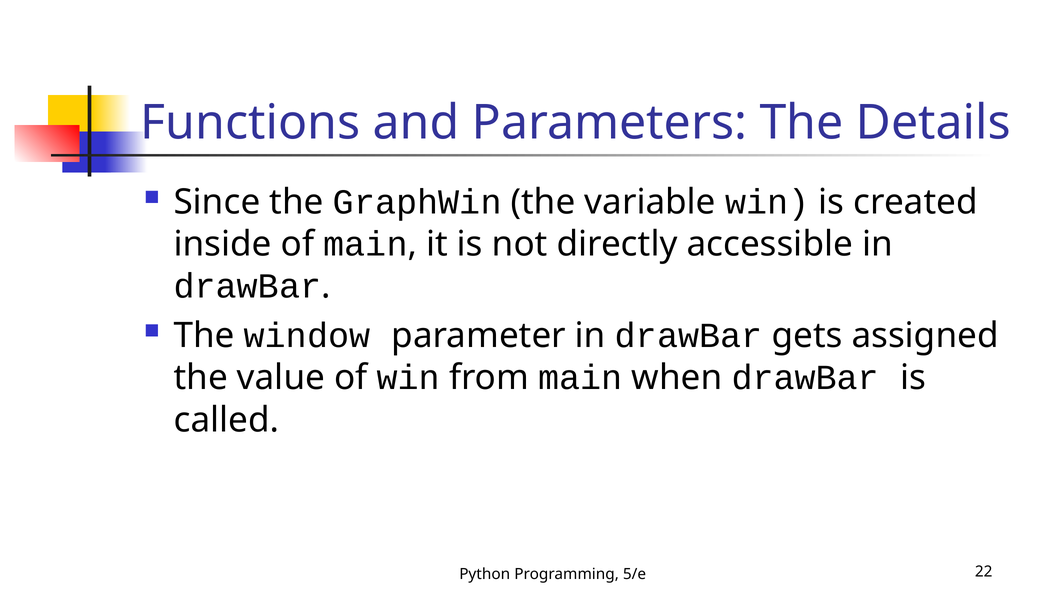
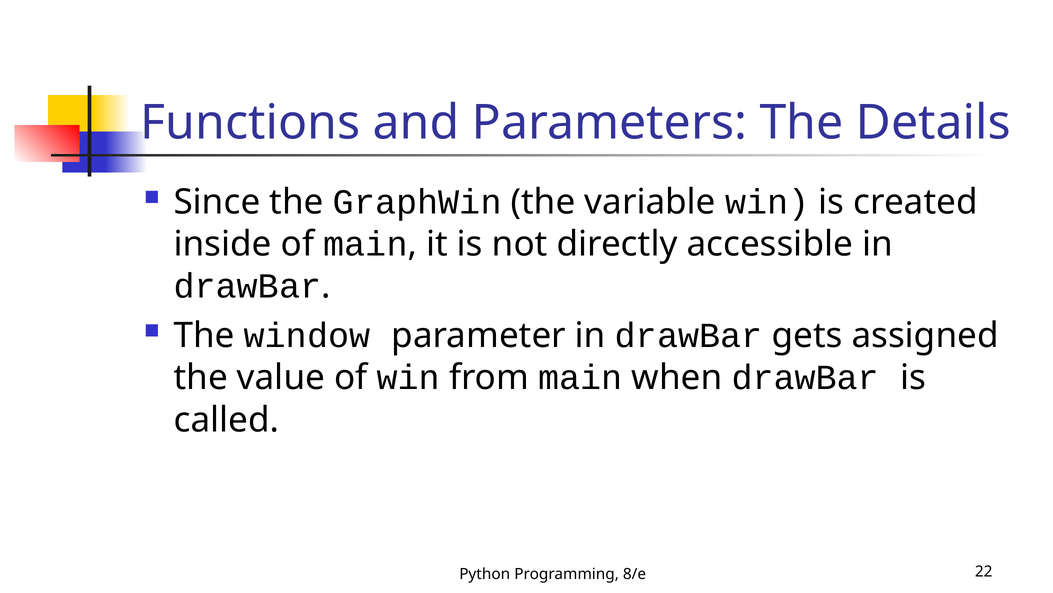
5/e: 5/e -> 8/e
